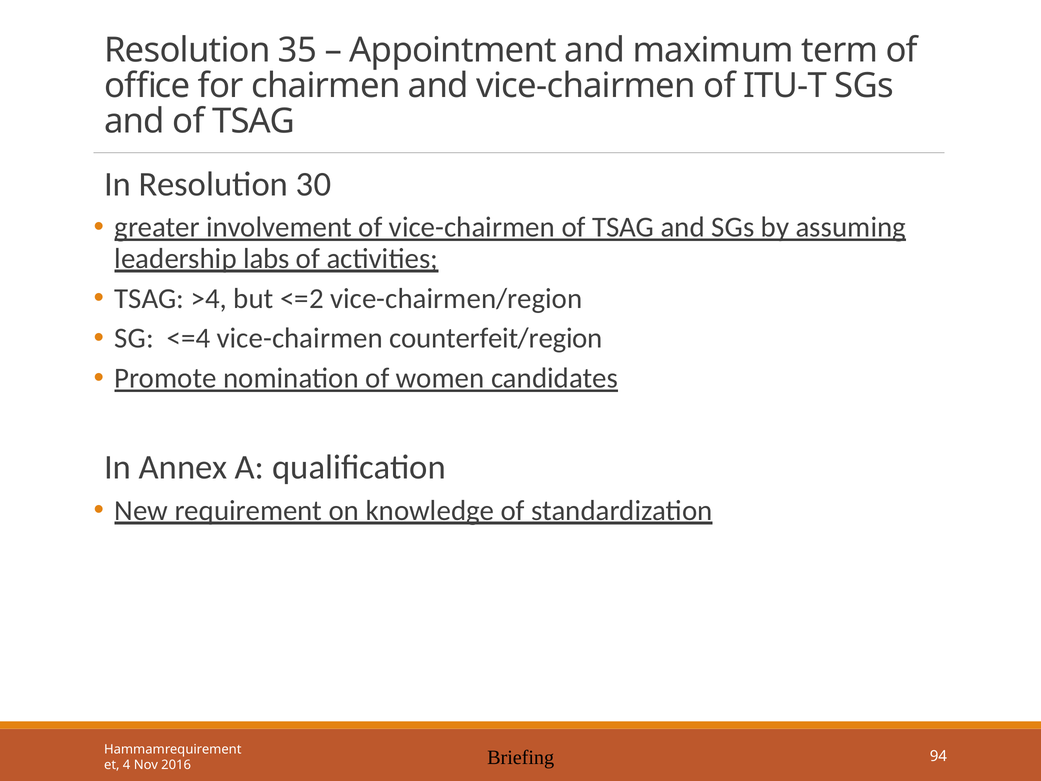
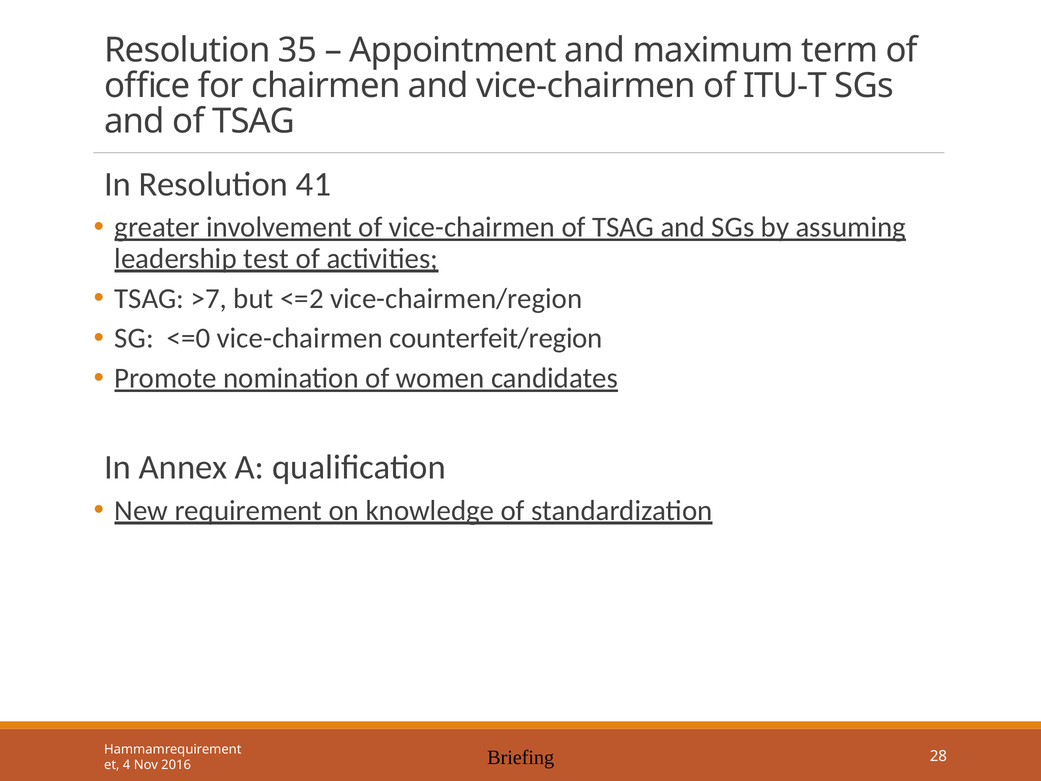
30: 30 -> 41
labs: labs -> test
>4: >4 -> >7
<=4: <=4 -> <=0
94: 94 -> 28
